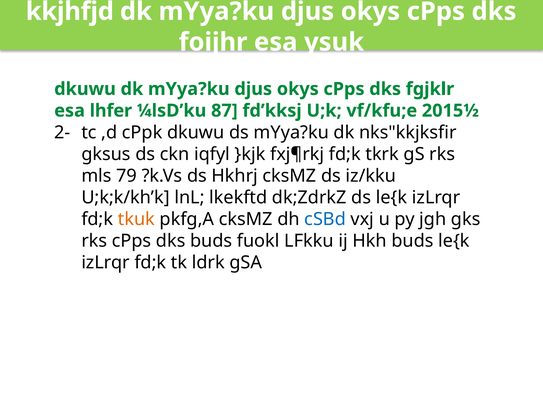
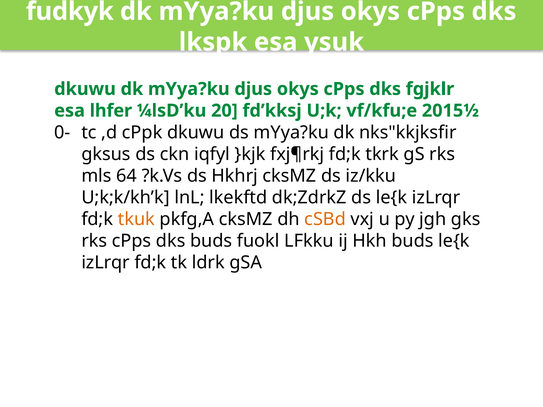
kkjhfjd: kkjhfjd -> fudkyk
foijhr: foijhr -> lkspk
87: 87 -> 20
2-: 2- -> 0-
79: 79 -> 64
cSBd colour: blue -> orange
